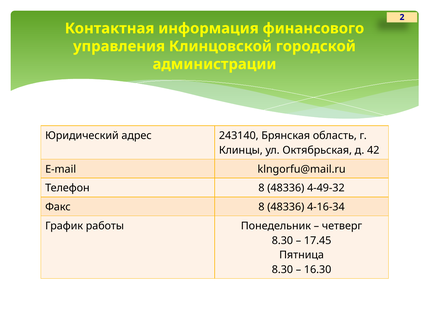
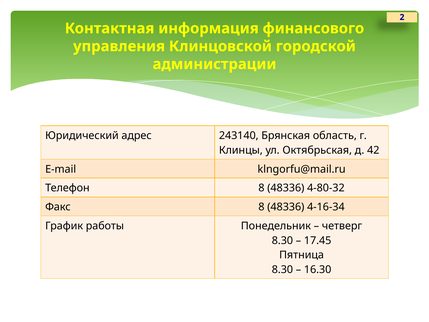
4-49-32: 4-49-32 -> 4-80-32
